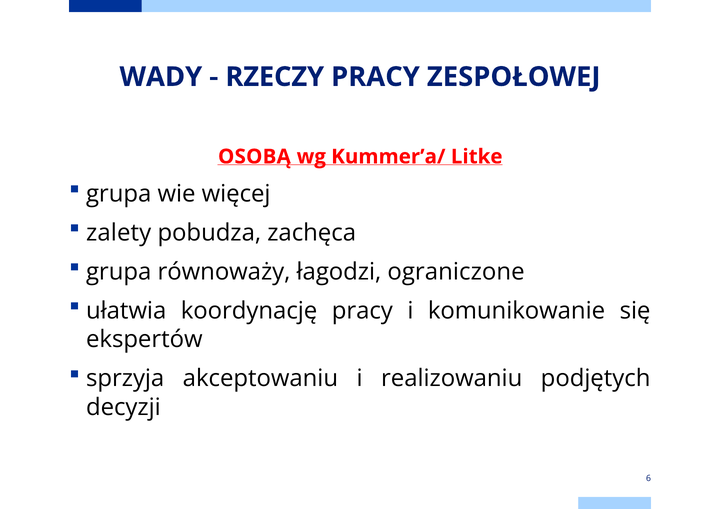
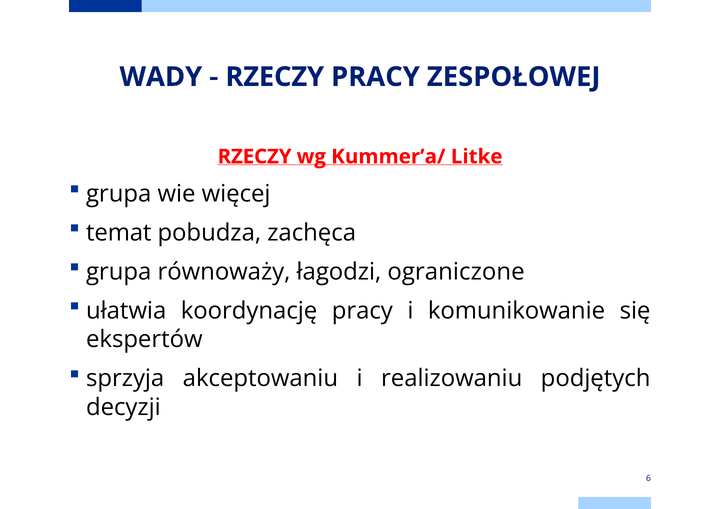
OSOBĄ at (254, 157): OSOBĄ -> RZECZY
zalety: zalety -> temat
